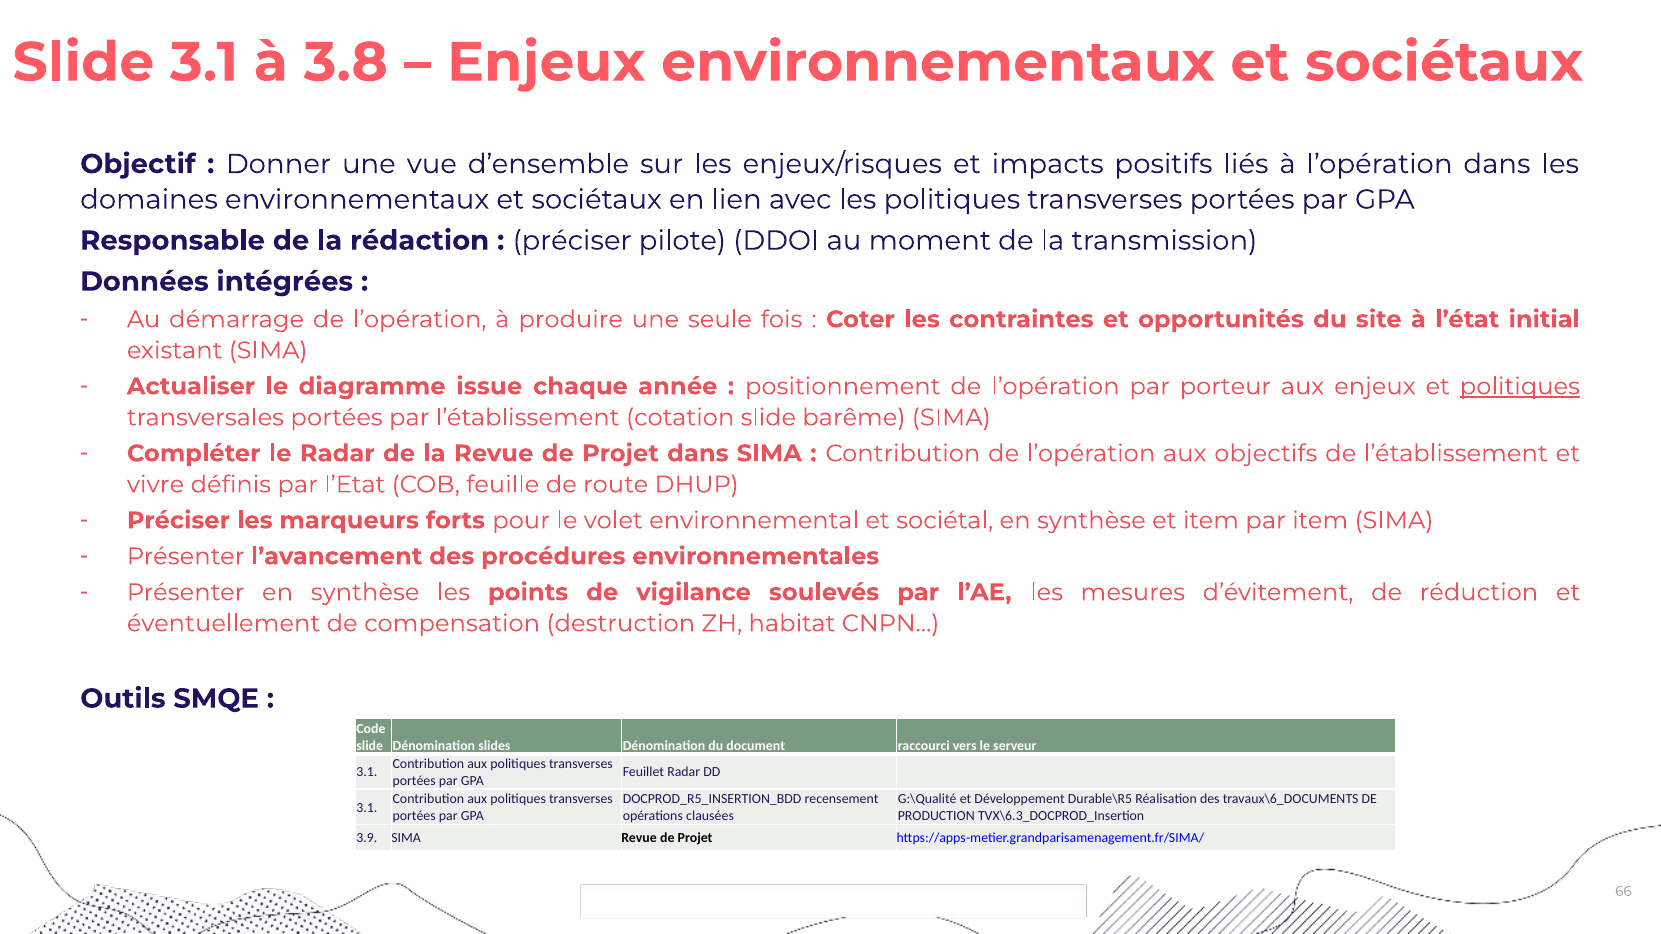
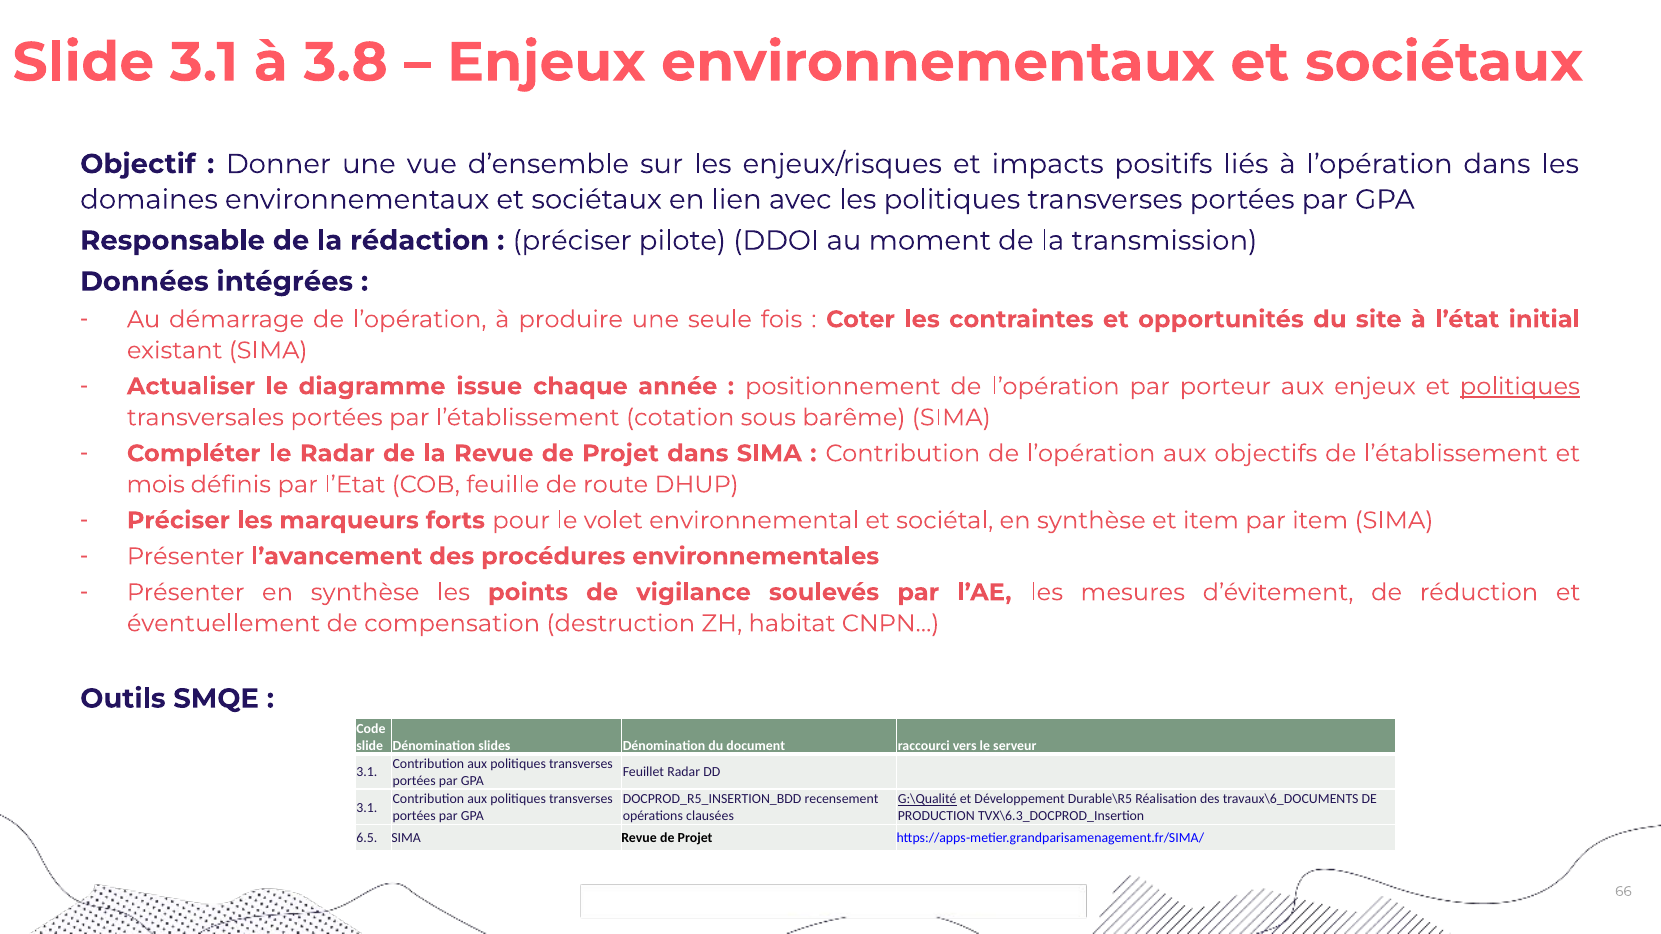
cotation slide: slide -> sous
vivre: vivre -> mois
G:\Qualité underline: none -> present
3.9: 3.9 -> 6.5
